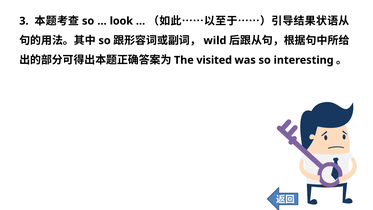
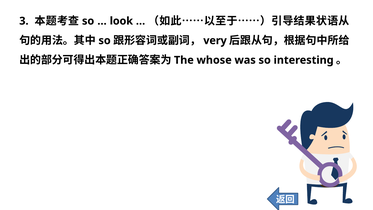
wild: wild -> very
visited: visited -> whose
